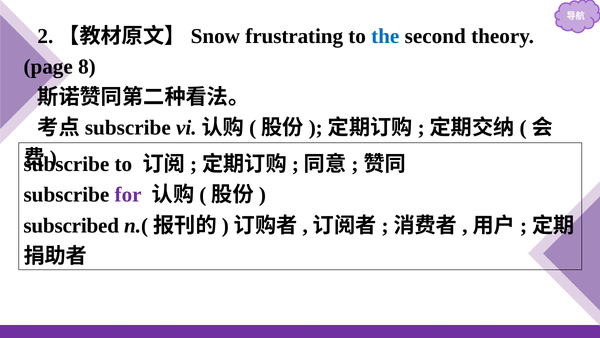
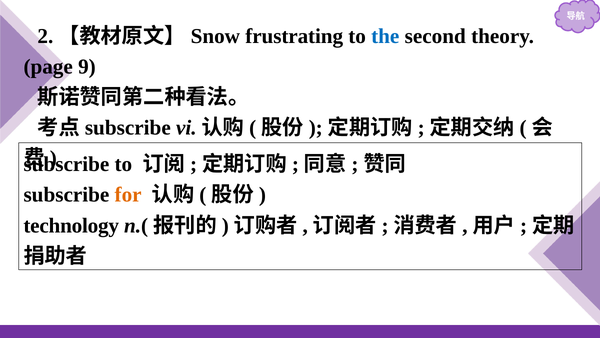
8: 8 -> 9
for colour: purple -> orange
subscribed: subscribed -> technology
